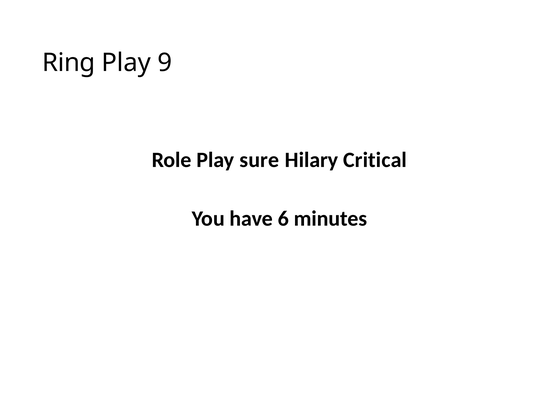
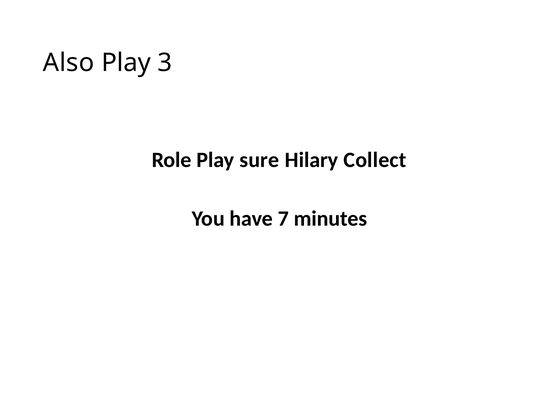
Ring: Ring -> Also
9: 9 -> 3
Critical: Critical -> Collect
6: 6 -> 7
